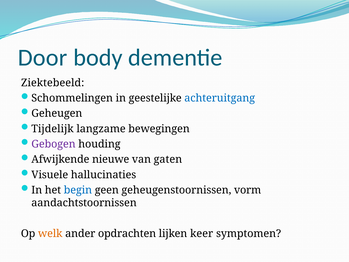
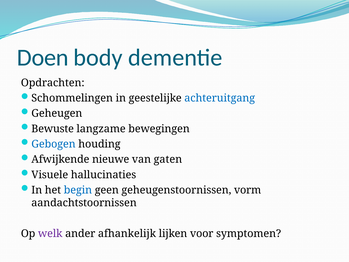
Door: Door -> Doen
Ziektebeeld: Ziektebeeld -> Opdrachten
Tijdelijk: Tijdelijk -> Bewuste
Gebogen colour: purple -> blue
welk colour: orange -> purple
opdrachten: opdrachten -> afhankelijk
keer: keer -> voor
